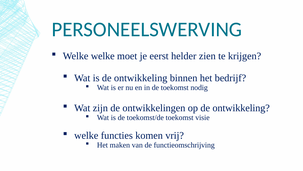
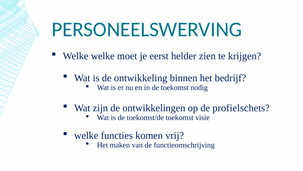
op de ontwikkeling: ontwikkeling -> profielschets
